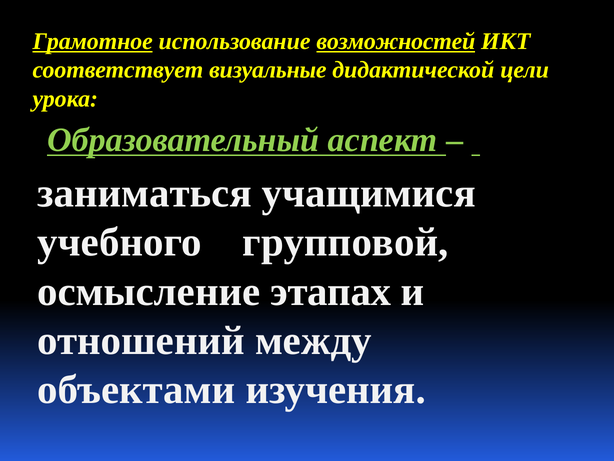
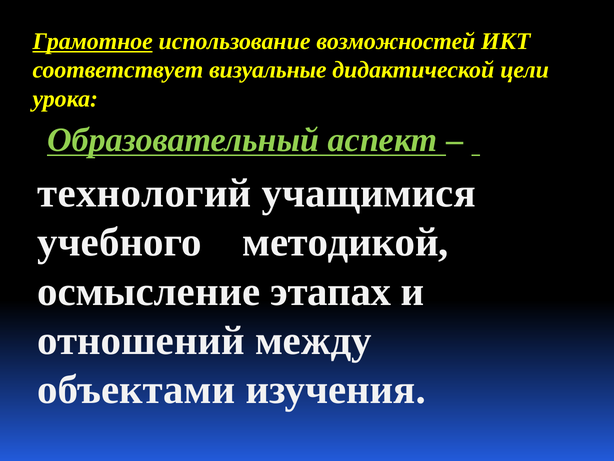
возможностей underline: present -> none
заниматься: заниматься -> технологий
групповой: групповой -> методикой
